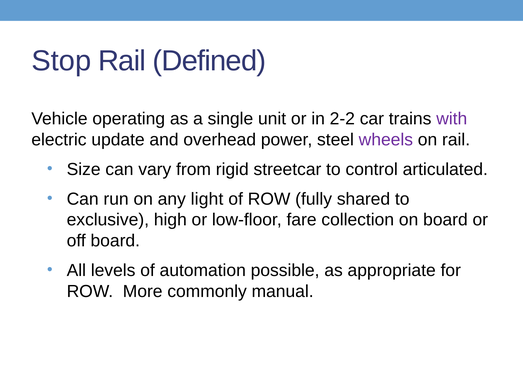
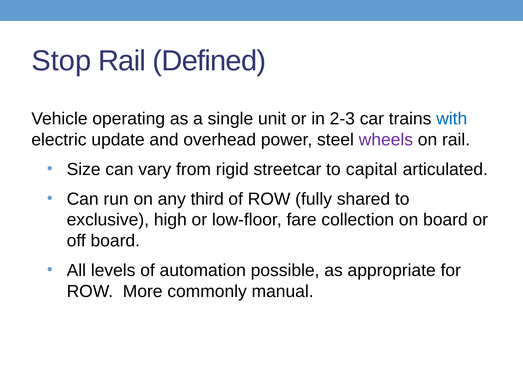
2-2: 2-2 -> 2-3
with colour: purple -> blue
control: control -> capital
light: light -> third
